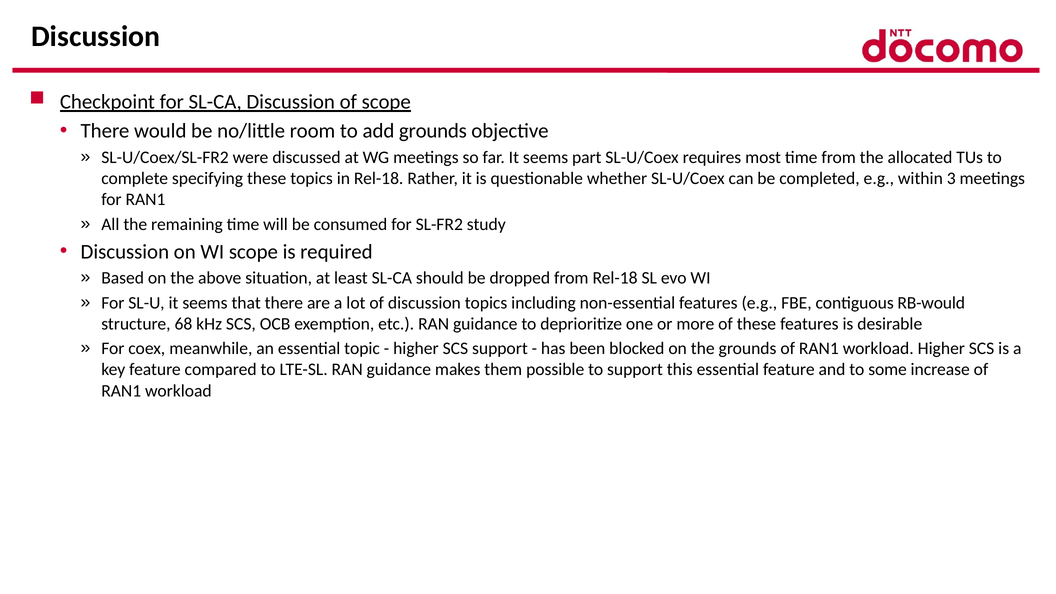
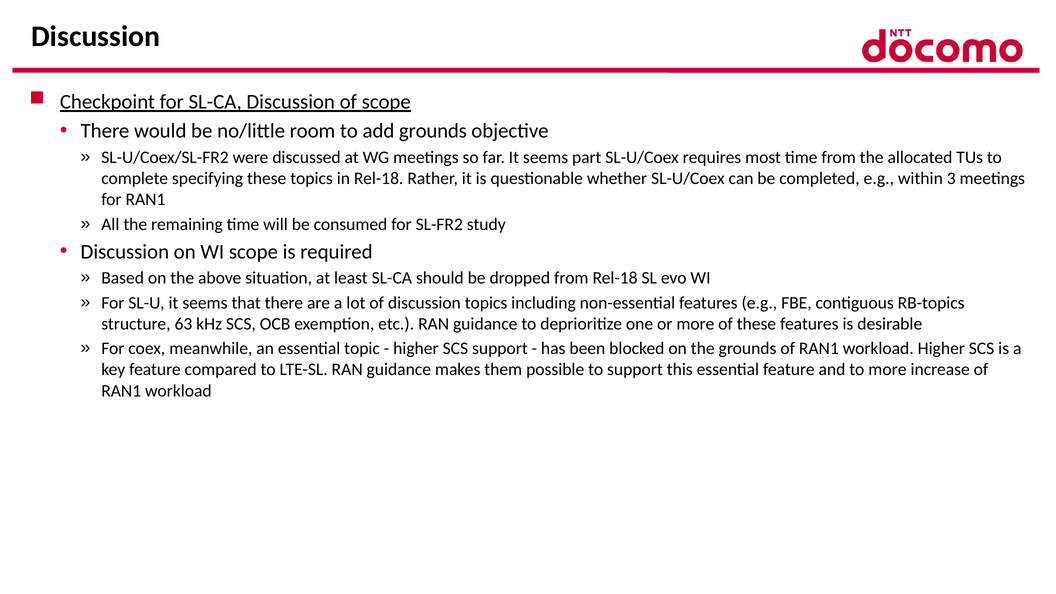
RB-would: RB-would -> RB-topics
68: 68 -> 63
to some: some -> more
